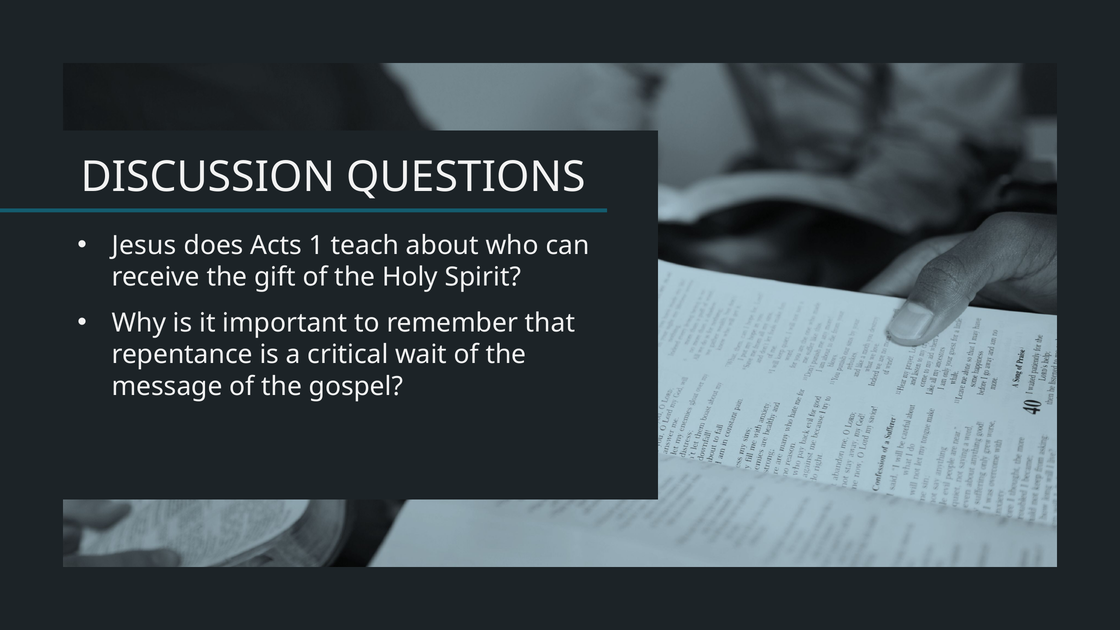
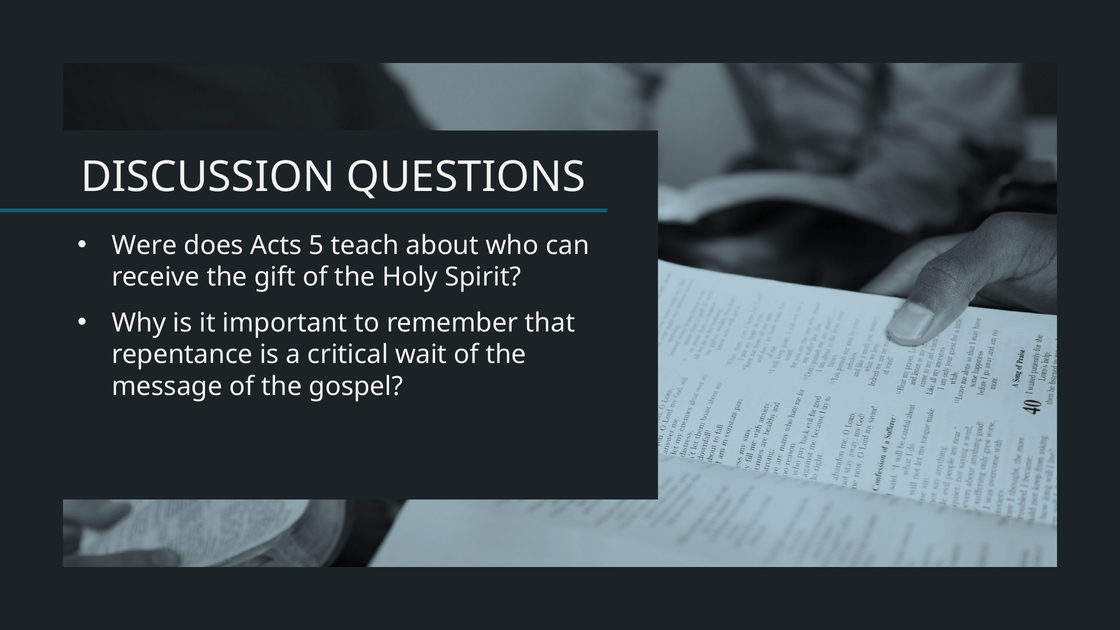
Jesus: Jesus -> Were
1: 1 -> 5
